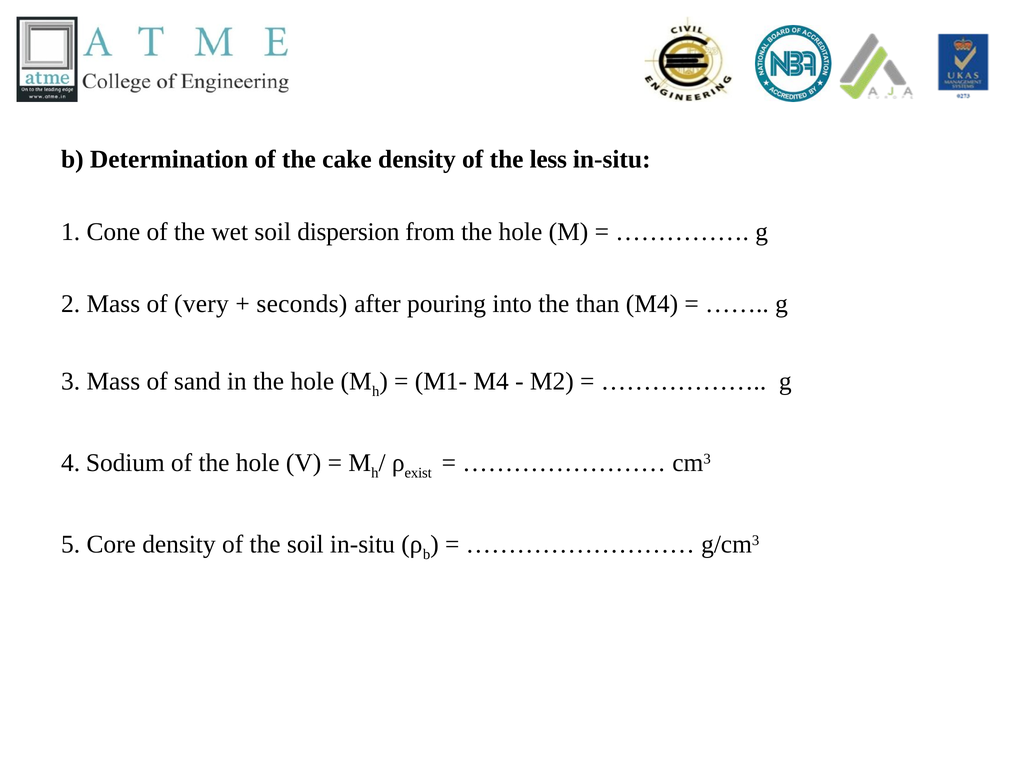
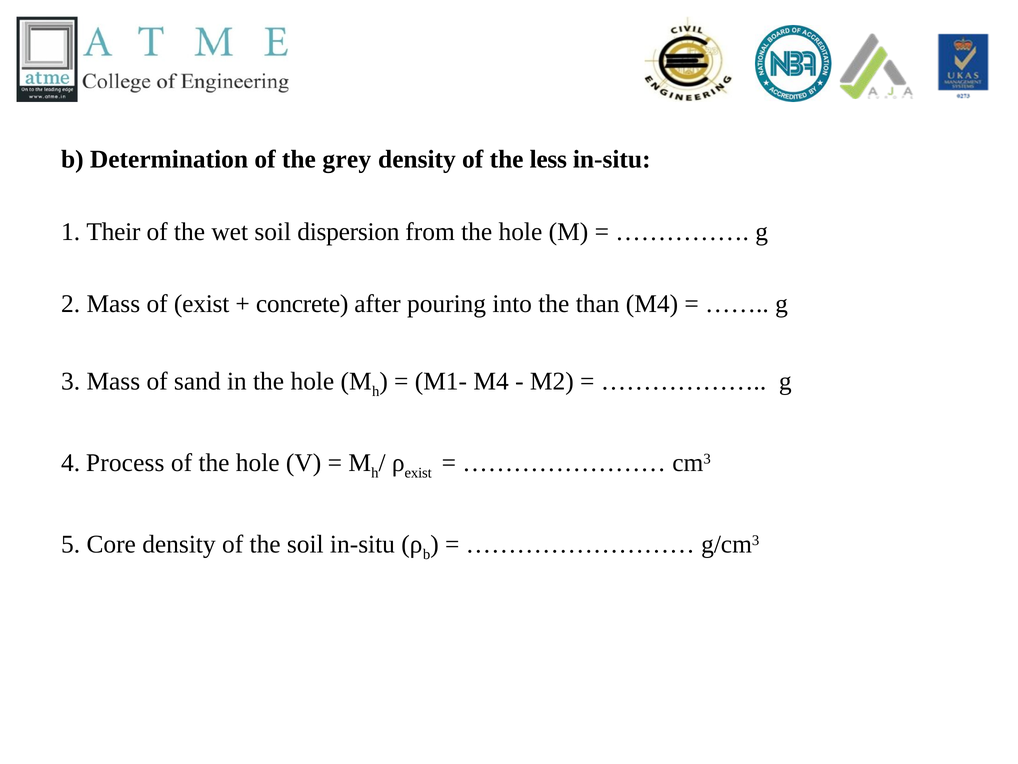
cake: cake -> grey
Cone: Cone -> Their
of very: very -> exist
seconds: seconds -> concrete
Sodium: Sodium -> Process
